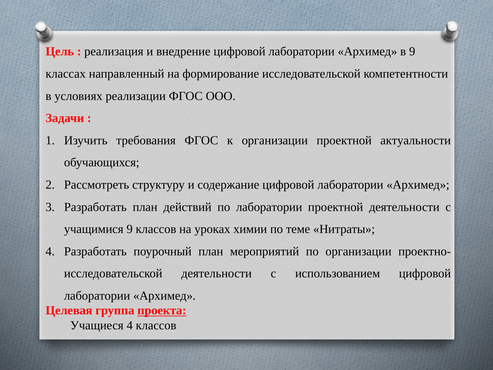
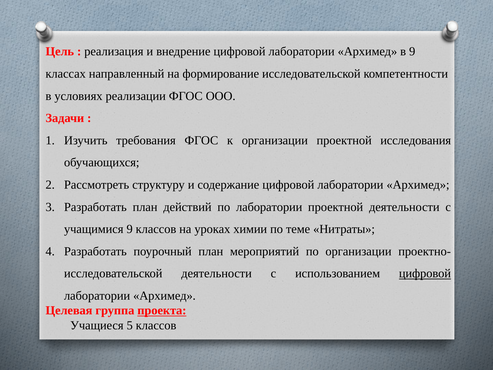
актуальности: актуальности -> исследования
цифровой at (425, 273) underline: none -> present
Учащиеся 4: 4 -> 5
